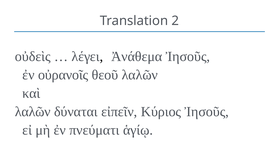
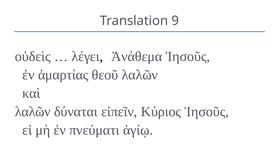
2: 2 -> 9
οὐρανοῖς: οὐρανοῖς -> ἁμαρτίας
